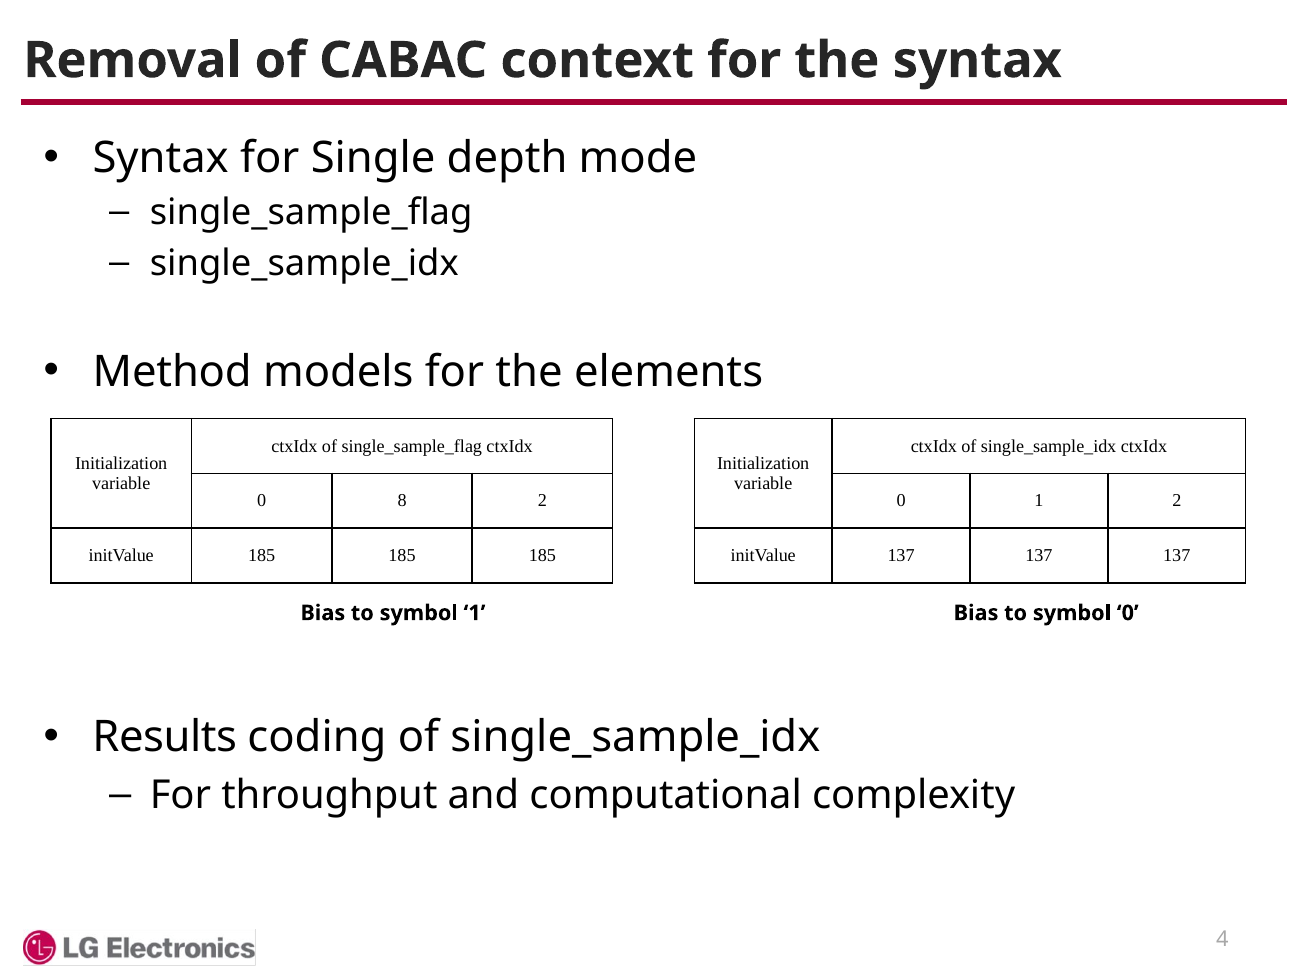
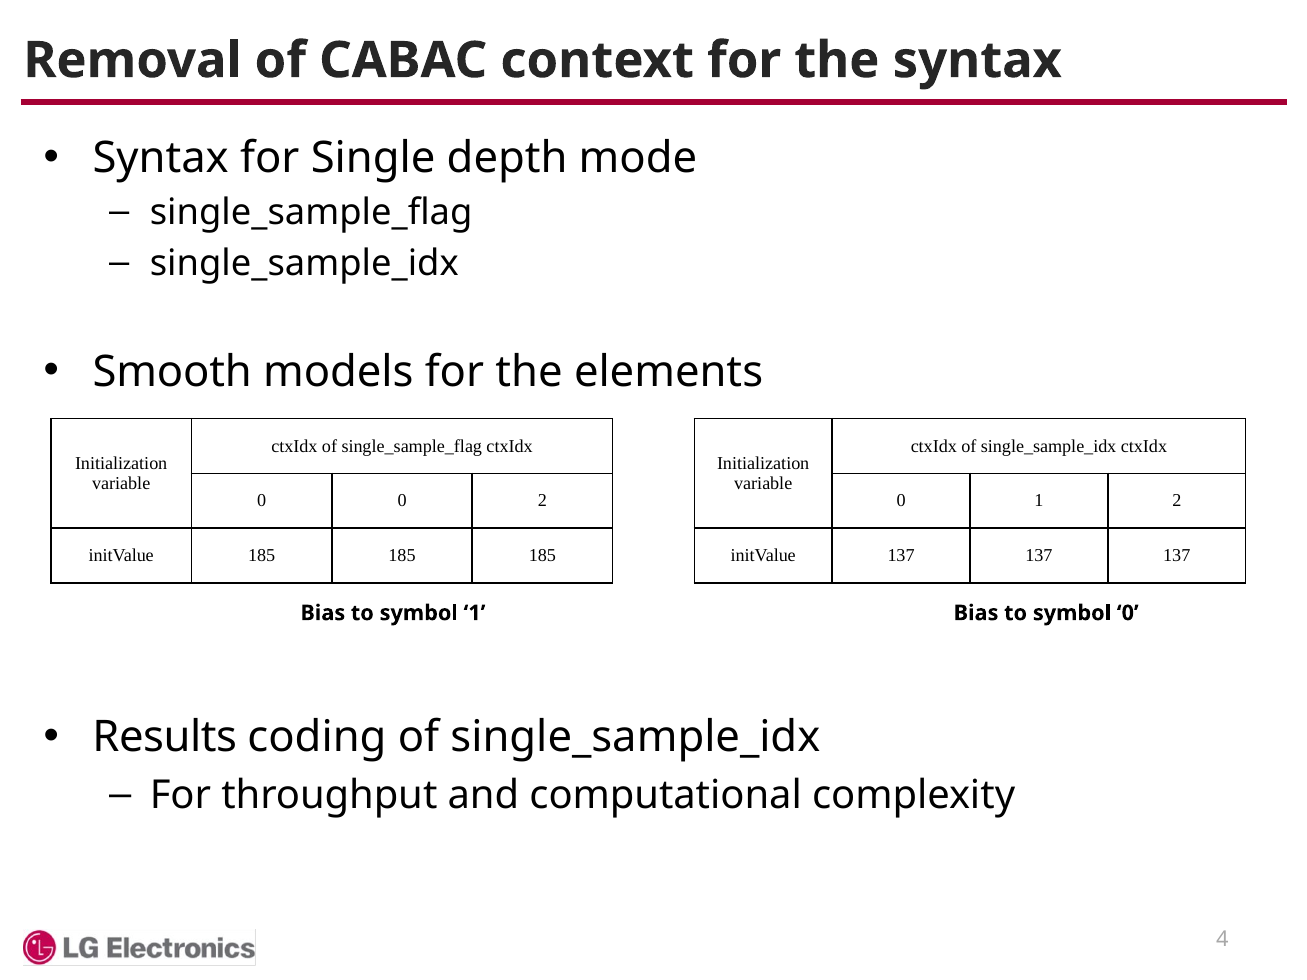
Method: Method -> Smooth
0 8: 8 -> 0
